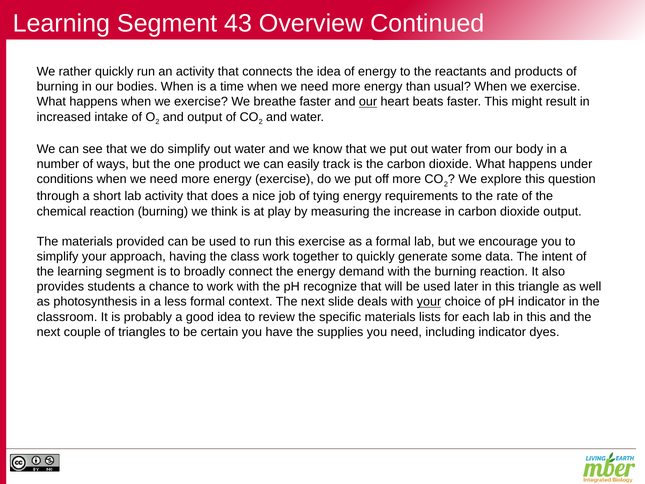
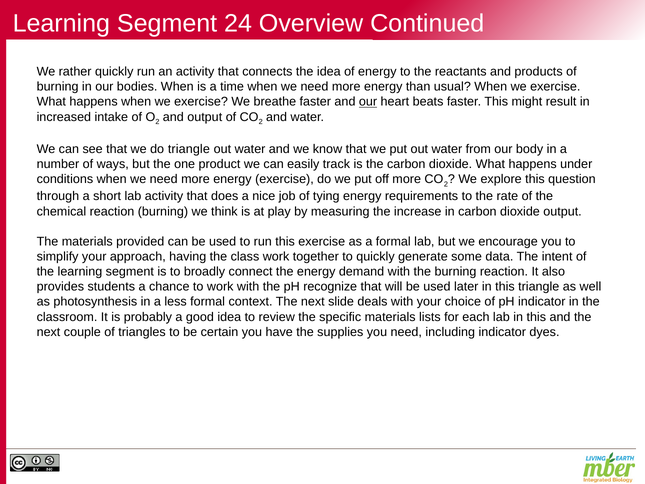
43: 43 -> 24
do simplify: simplify -> triangle
your at (429, 302) underline: present -> none
